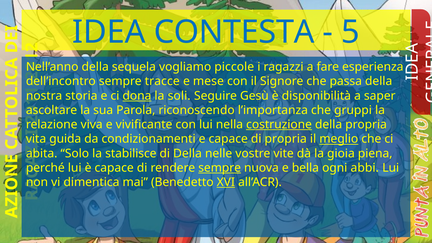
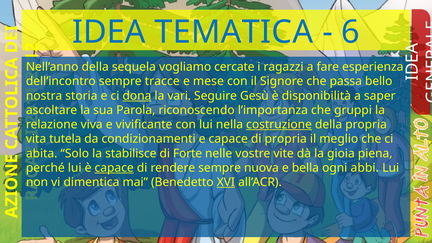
CONTESTA: CONTESTA -> TEMATICA
5: 5 -> 6
piccole: piccole -> cercate
passa della: della -> bello
soli: soli -> vari
guida: guida -> tutela
meglio underline: present -> none
di Della: Della -> Forte
capace at (114, 168) underline: none -> present
sempre at (220, 168) underline: present -> none
